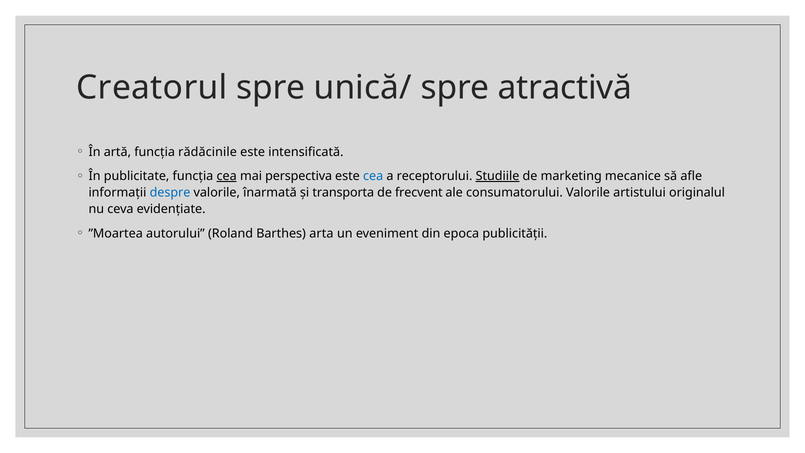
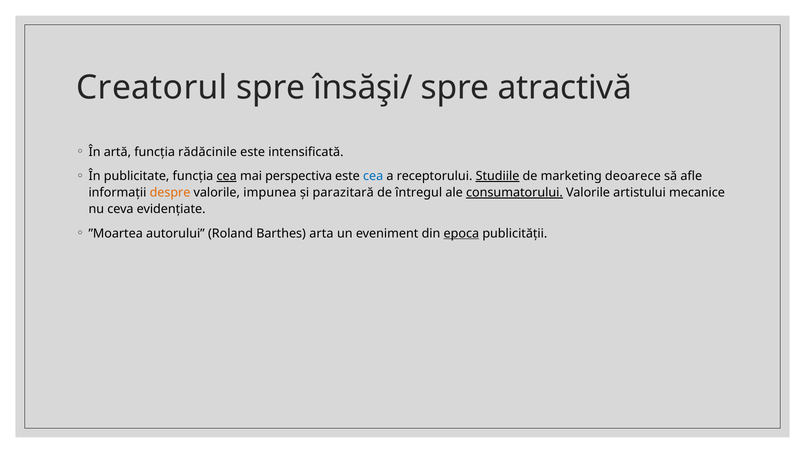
unică/: unică/ -> însăşi/
mecanice: mecanice -> deoarece
despre colour: blue -> orange
înarmată: înarmată -> impunea
transporta: transporta -> parazitară
frecvent: frecvent -> întregul
consumatorului underline: none -> present
originalul: originalul -> mecanice
epoca underline: none -> present
